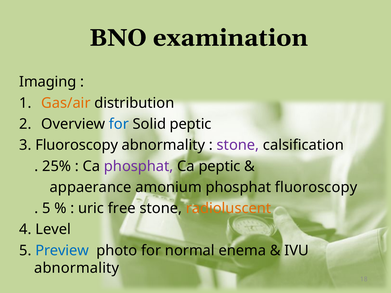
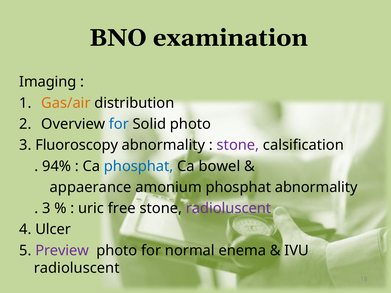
Solid peptic: peptic -> photo
25%: 25% -> 94%
phosphat at (139, 166) colour: purple -> blue
Ca peptic: peptic -> bowel
phosphat fluoroscopy: fluoroscopy -> abnormality
5 at (46, 209): 5 -> 3
radioluscent at (228, 209) colour: orange -> purple
Level: Level -> Ulcer
Preview colour: blue -> purple
abnormality at (77, 268): abnormality -> radioluscent
